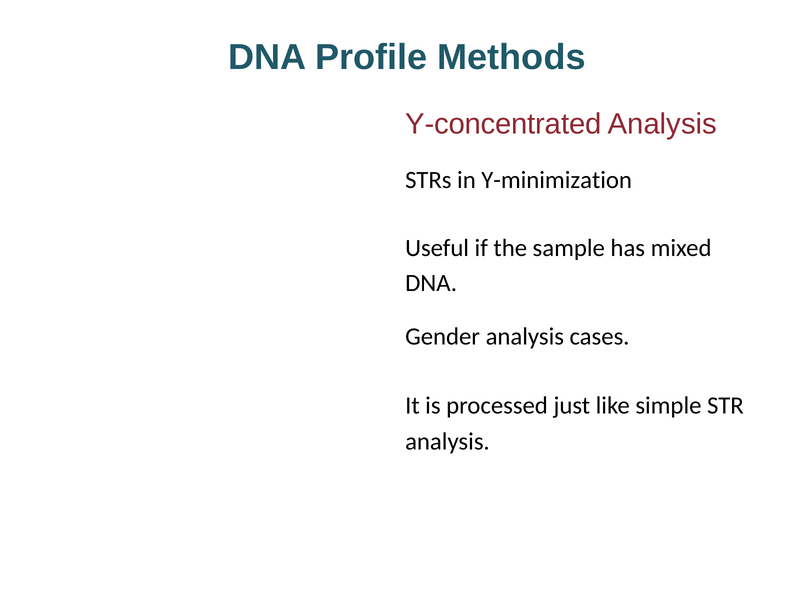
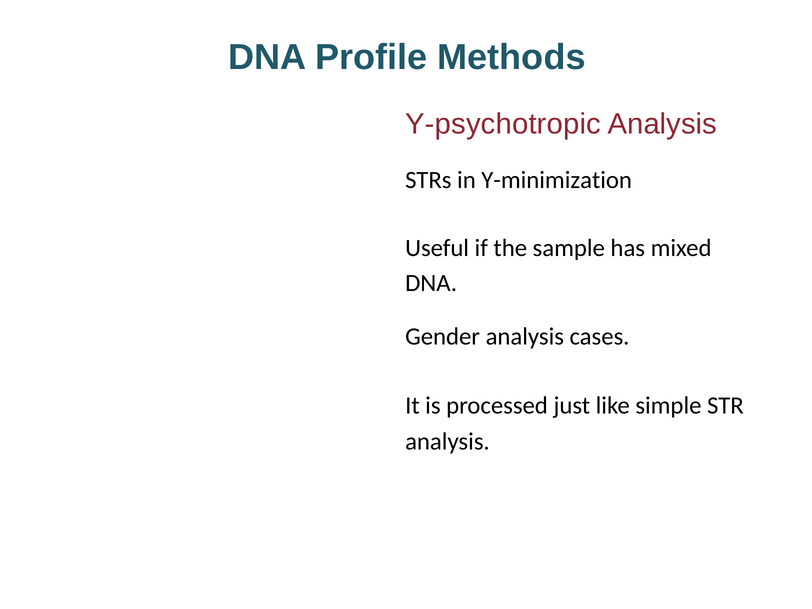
Y-concentrated: Y-concentrated -> Y-psychotropic
